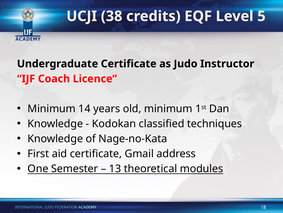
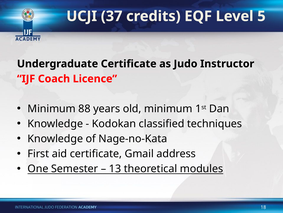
38: 38 -> 37
14: 14 -> 88
